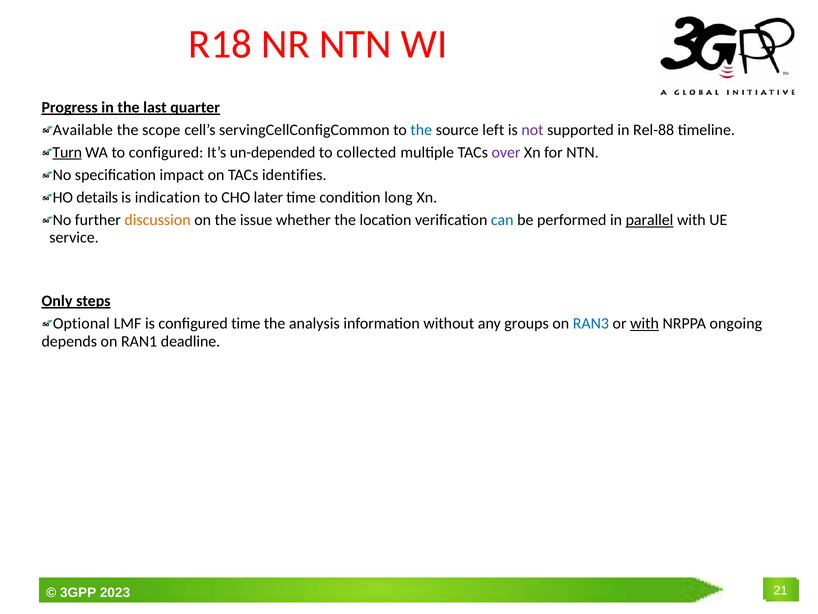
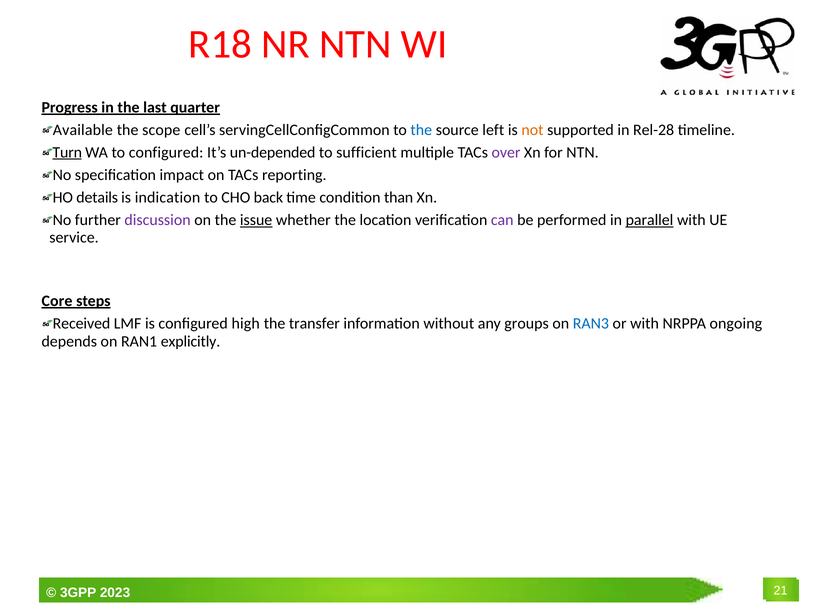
not colour: purple -> orange
Rel-88: Rel-88 -> Rel-28
collected: collected -> sufficient
identifies: identifies -> reporting
later: later -> back
long: long -> than
discussion colour: orange -> purple
issue underline: none -> present
can colour: blue -> purple
Only: Only -> Core
Optional: Optional -> Received
configured time: time -> high
analysis: analysis -> transfer
with at (645, 323) underline: present -> none
deadline: deadline -> explicitly
